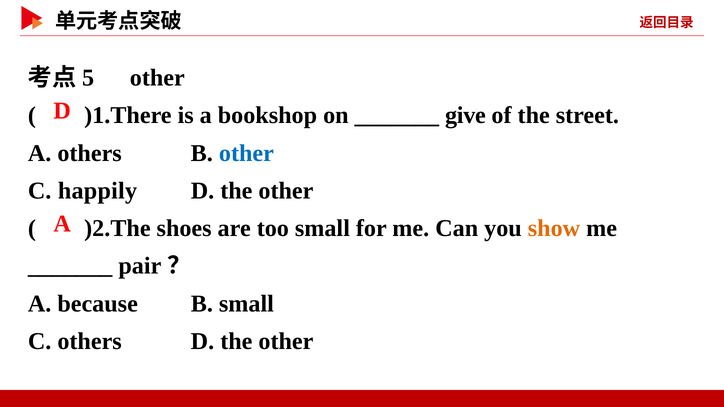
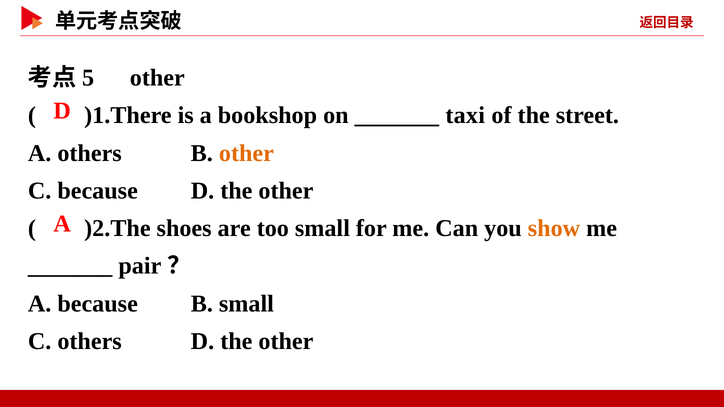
give: give -> taxi
other at (246, 153) colour: blue -> orange
C happily: happily -> because
